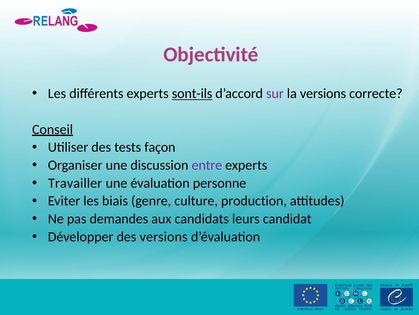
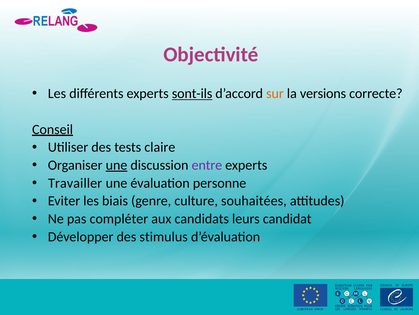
sur colour: purple -> orange
façon: façon -> claire
une at (116, 165) underline: none -> present
production: production -> souhaitées
demandes: demandes -> compléter
des versions: versions -> stimulus
